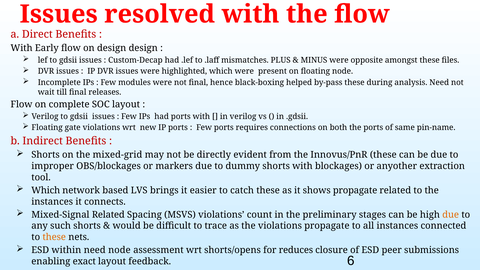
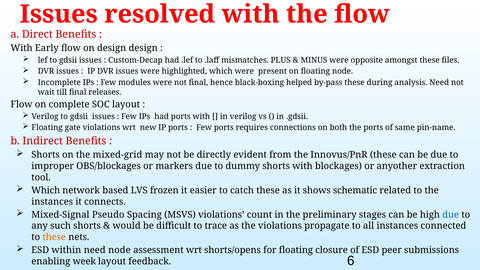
brings: brings -> frozen
shows propagate: propagate -> schematic
Mixed-Signal Related: Related -> Pseudo
due at (451, 215) colour: orange -> blue
for reduces: reduces -> floating
exact: exact -> week
